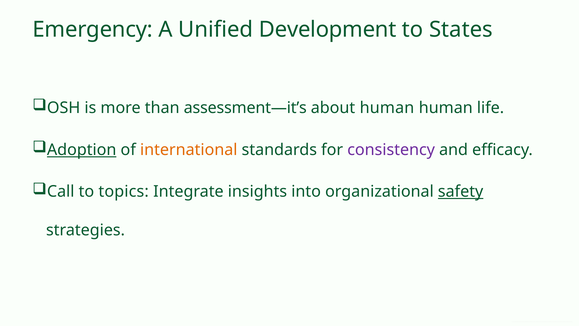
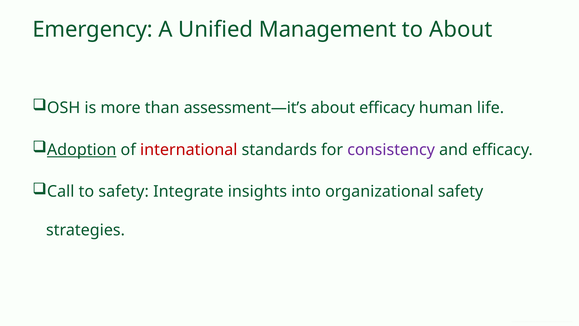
Development: Development -> Management
to States: States -> About
about human: human -> efficacy
international colour: orange -> red
to topics: topics -> safety
safety at (461, 192) underline: present -> none
